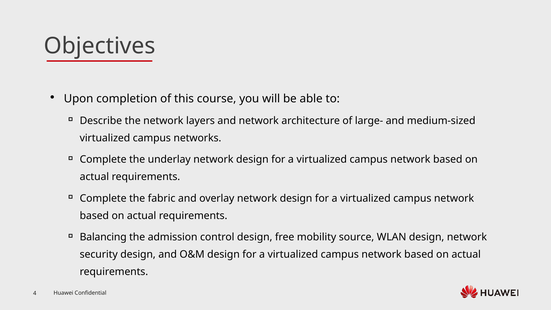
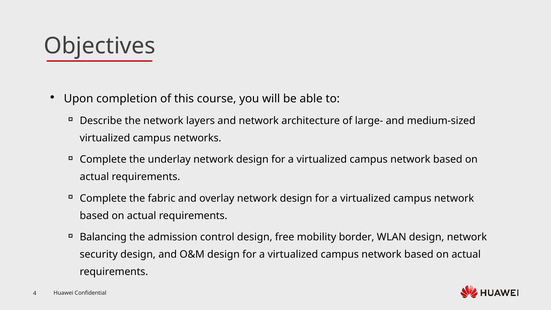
source: source -> border
